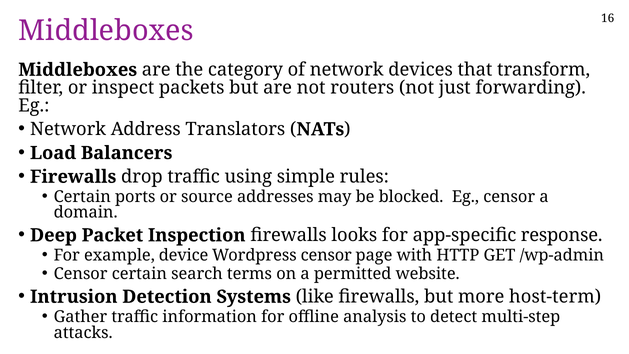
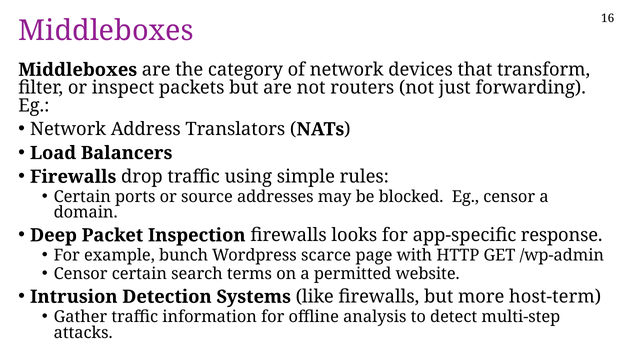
device: device -> bunch
Wordpress censor: censor -> scarce
